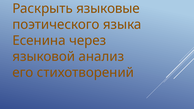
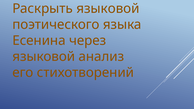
Раскрыть языковые: языковые -> языковой
